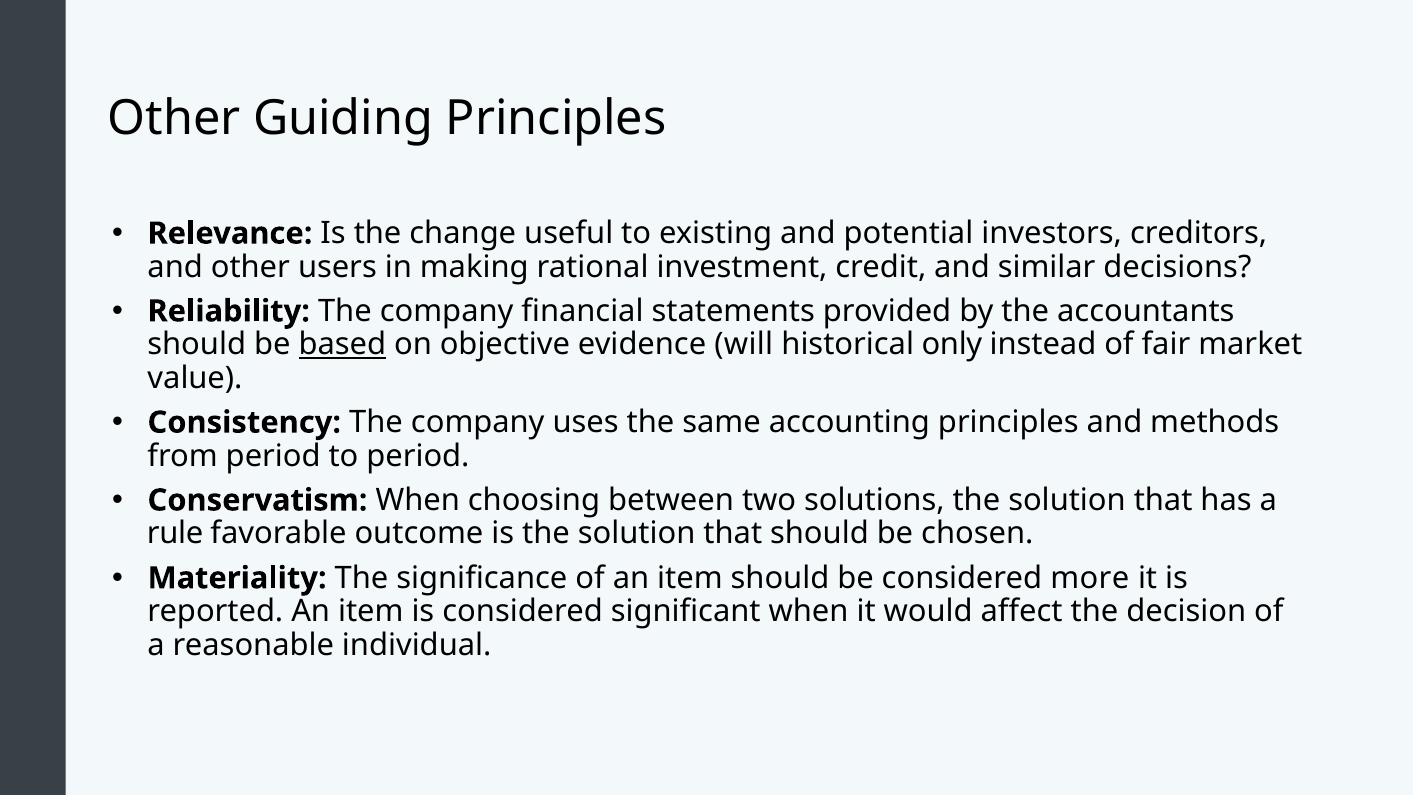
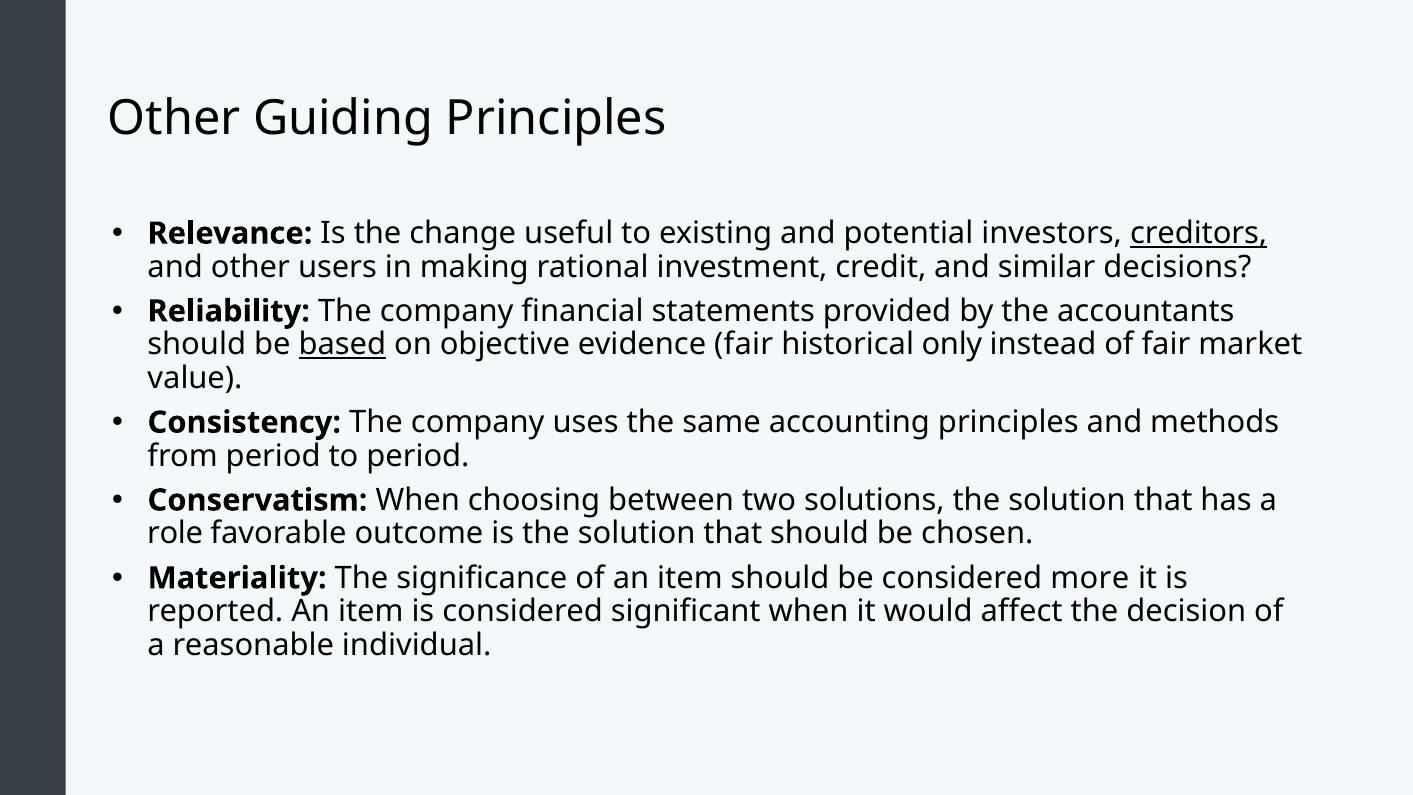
creditors underline: none -> present
evidence will: will -> fair
rule: rule -> role
